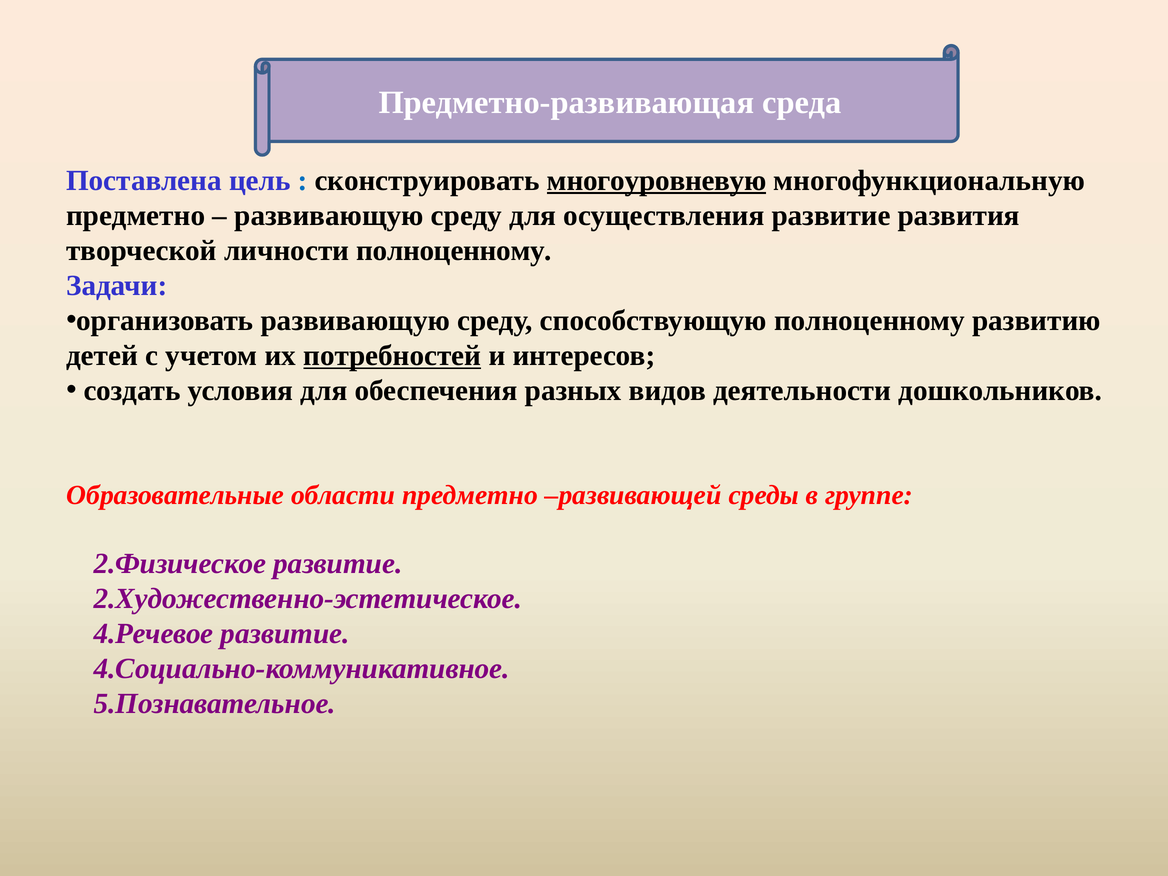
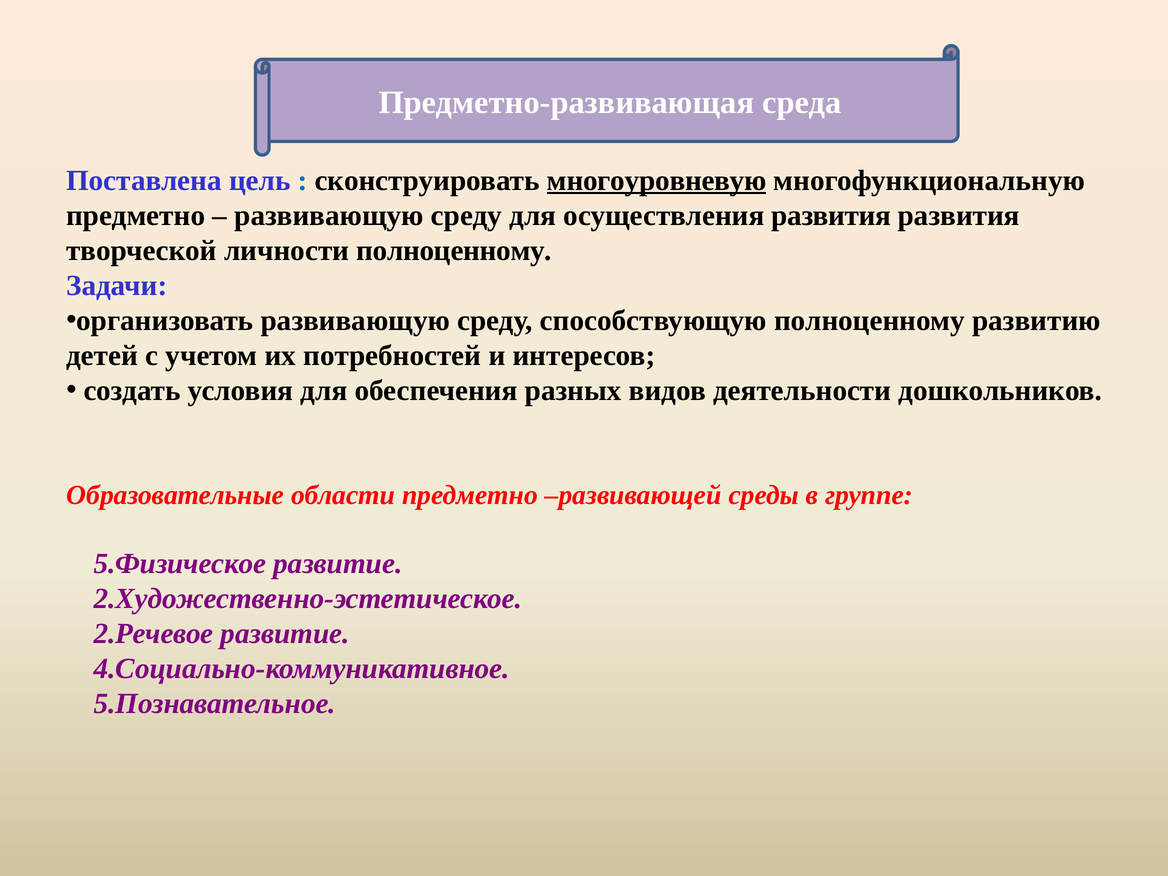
осуществления развитие: развитие -> развития
потребностей underline: present -> none
2.Физическое: 2.Физическое -> 5.Физическое
4.Речевое: 4.Речевое -> 2.Речевое
